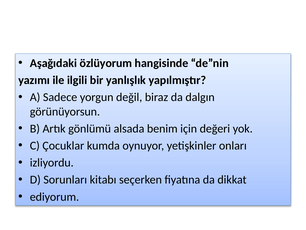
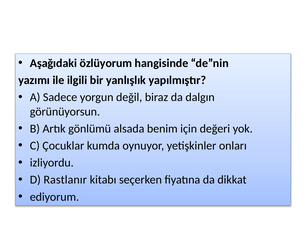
Sorunları: Sorunları -> Rastlanır
